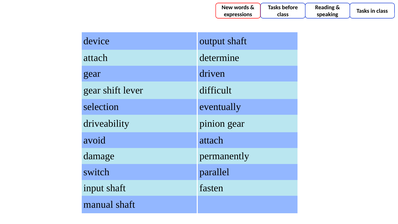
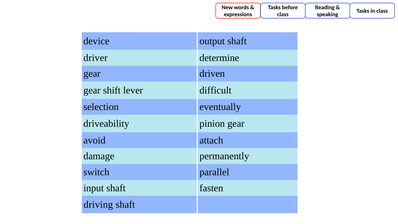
attach at (96, 58): attach -> driver
manual: manual -> driving
